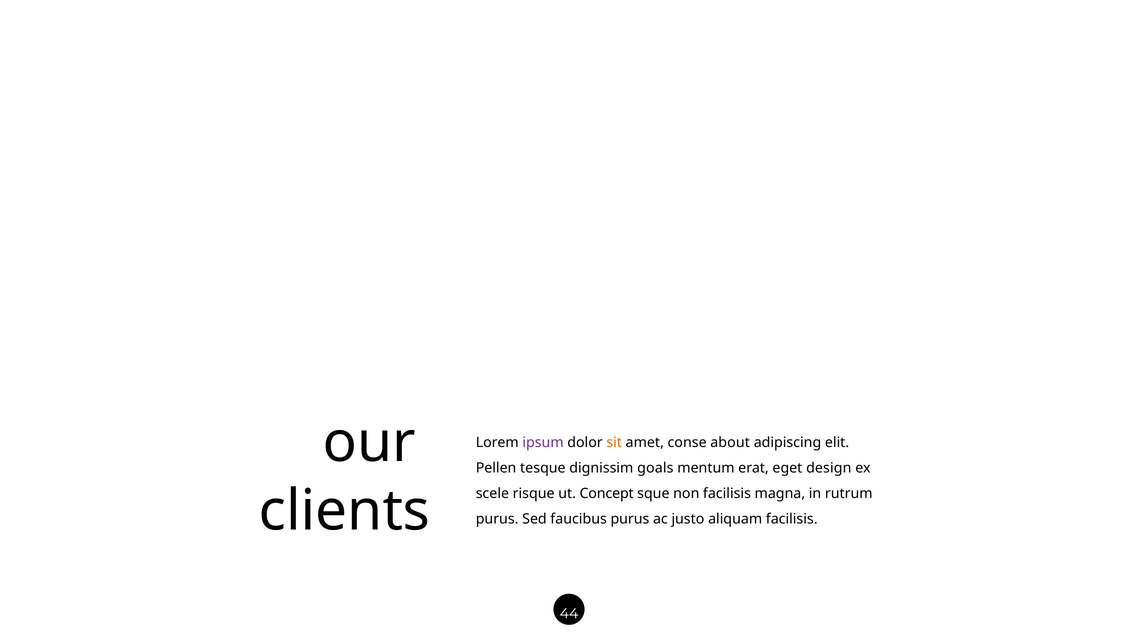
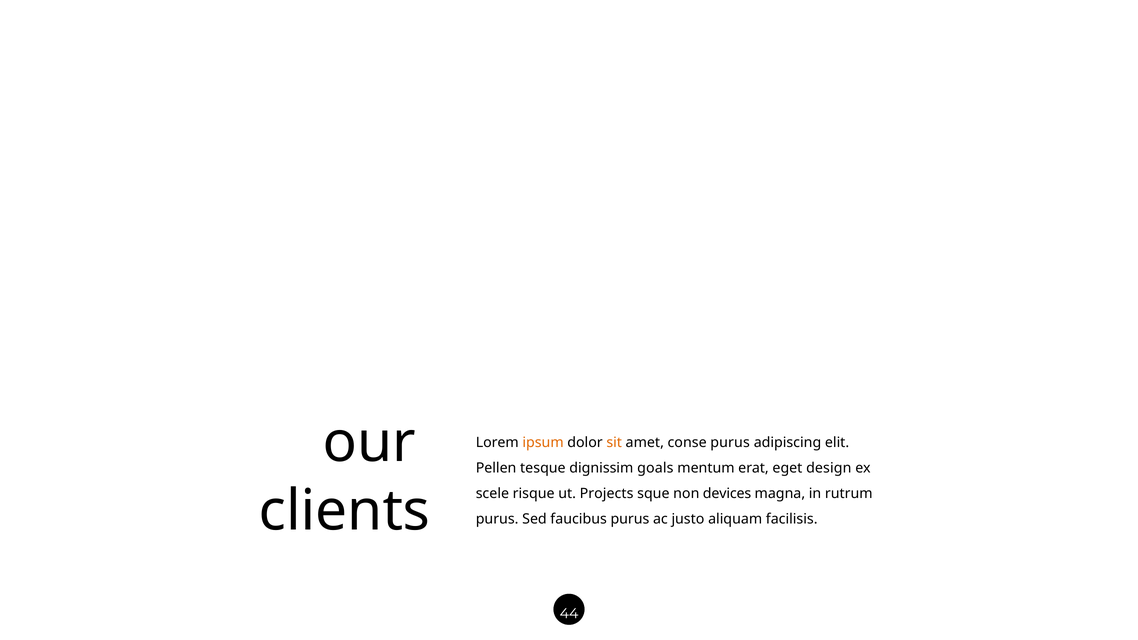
ipsum colour: purple -> orange
conse about: about -> purus
Concept: Concept -> Projects
non facilisis: facilisis -> devices
